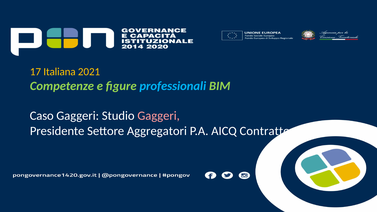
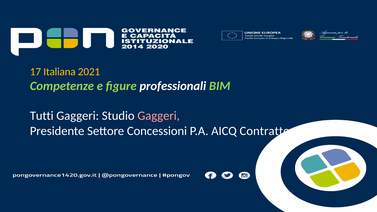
professionali colour: light blue -> white
Caso: Caso -> Tutti
Aggregatori: Aggregatori -> Concessioni
